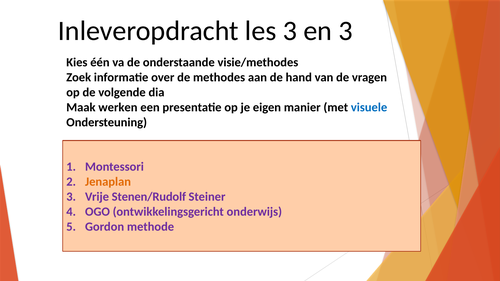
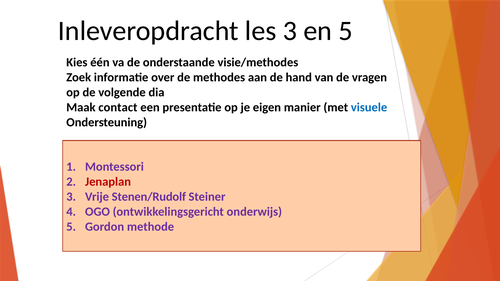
en 3: 3 -> 5
werken: werken -> contact
Jenaplan colour: orange -> red
